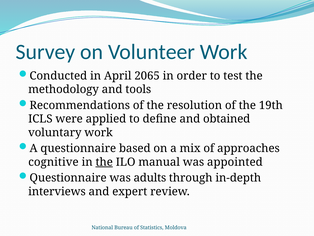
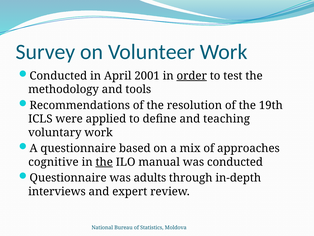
2065: 2065 -> 2001
order underline: none -> present
obtained: obtained -> teaching
was appointed: appointed -> conducted
